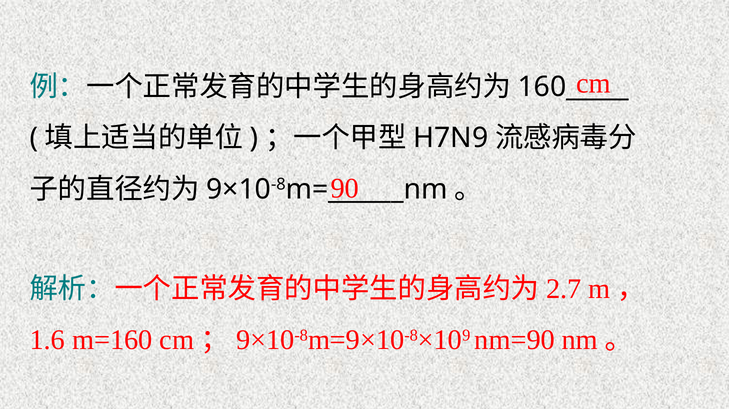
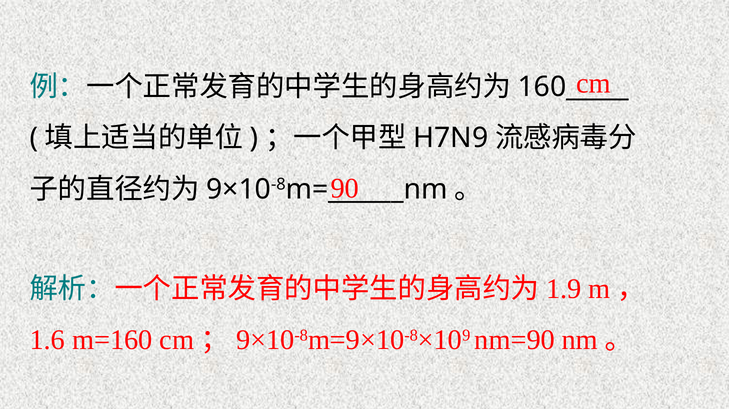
2.7: 2.7 -> 1.9
